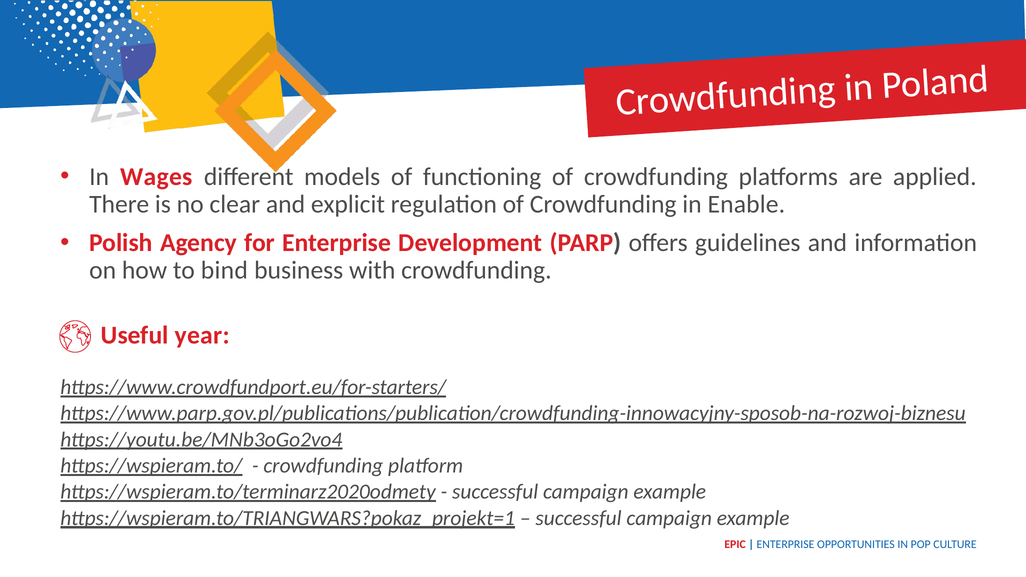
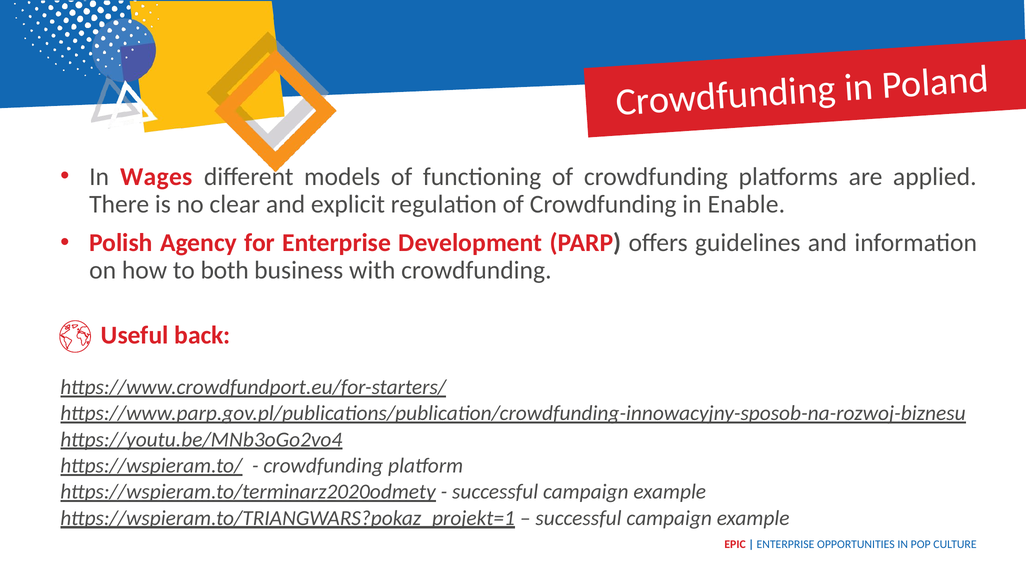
bind: bind -> both
year: year -> back
